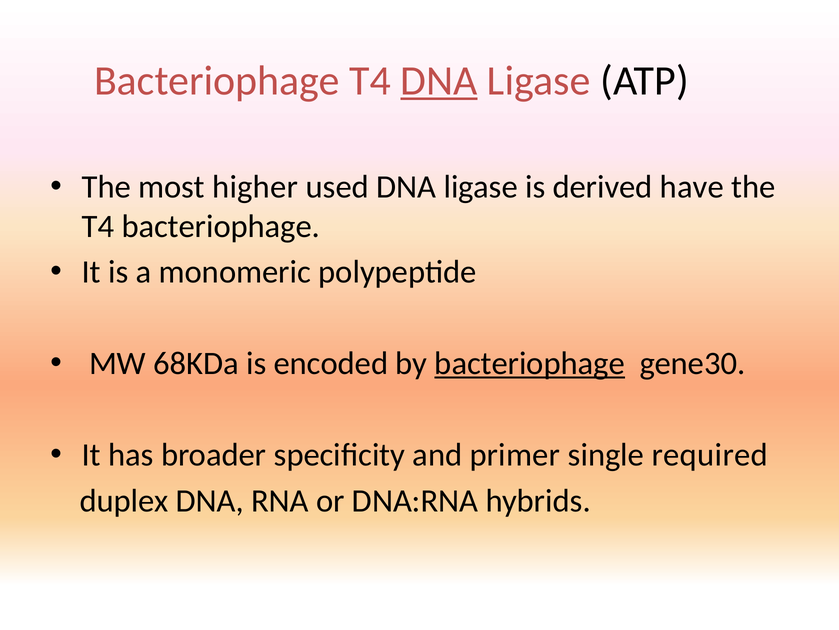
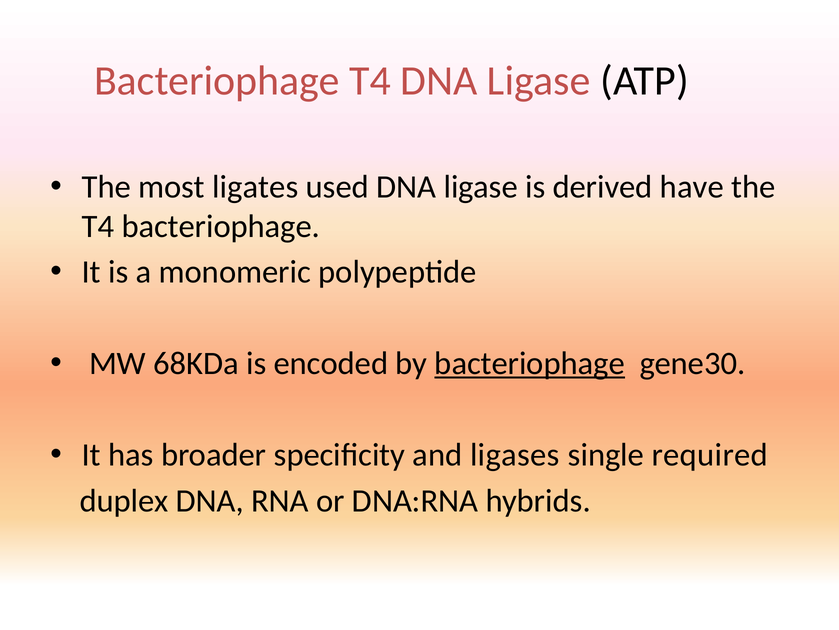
DNA at (439, 81) underline: present -> none
higher: higher -> ligates
primer: primer -> ligases
